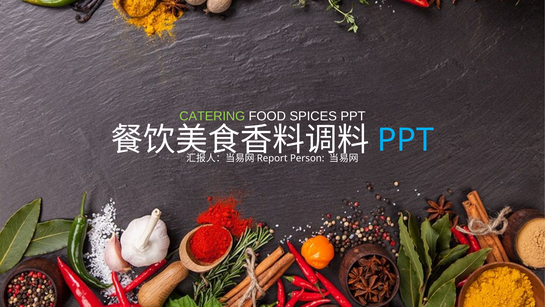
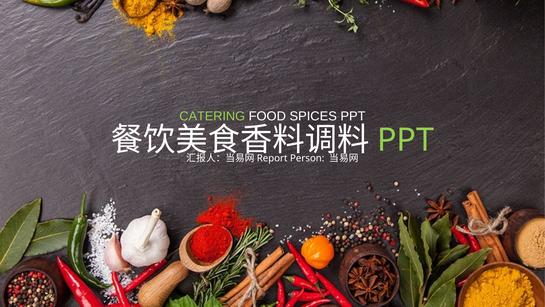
PPT at (406, 140) colour: light blue -> light green
